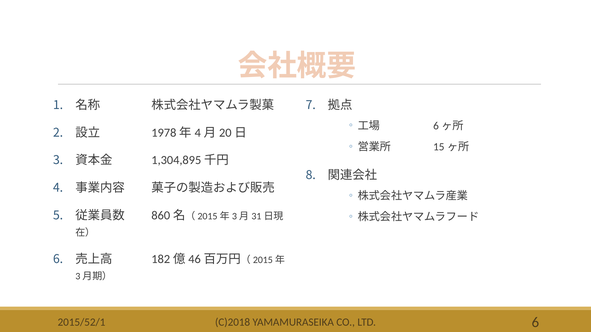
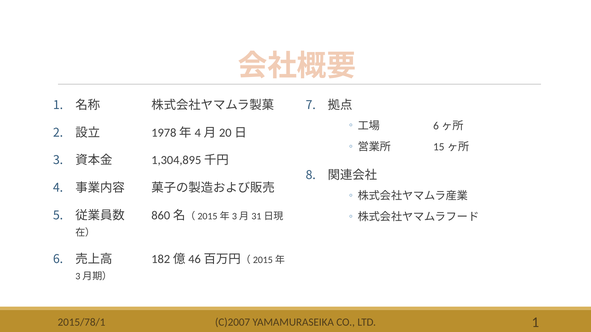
C)2018: C)2018 -> C)2007
LTD 6: 6 -> 1
2015/52/1: 2015/52/1 -> 2015/78/1
